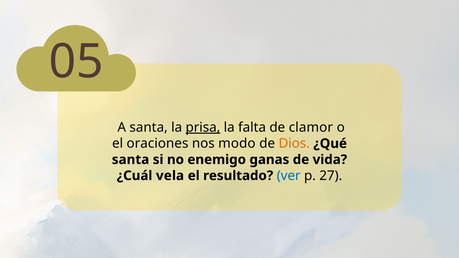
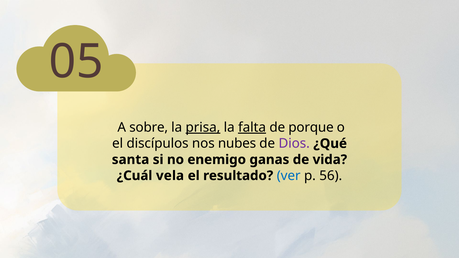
A santa: santa -> sobre
falta underline: none -> present
clamor: clamor -> porque
oraciones: oraciones -> discípulos
modo: modo -> nubes
Dios colour: orange -> purple
27: 27 -> 56
